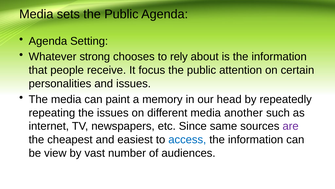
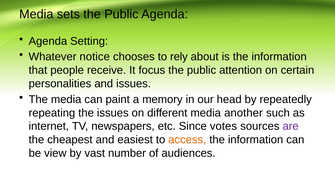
strong: strong -> notice
same: same -> votes
access colour: blue -> orange
